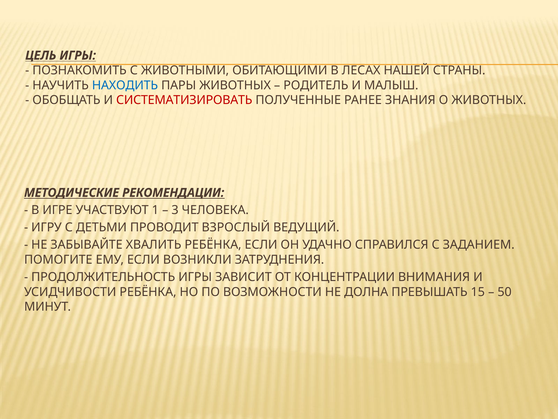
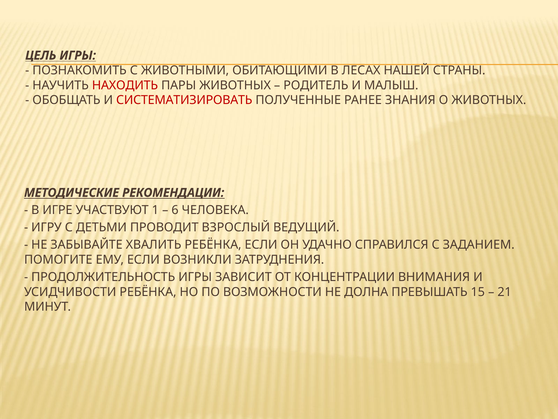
НАХОДИТЬ colour: blue -> red
3: 3 -> 6
50: 50 -> 21
